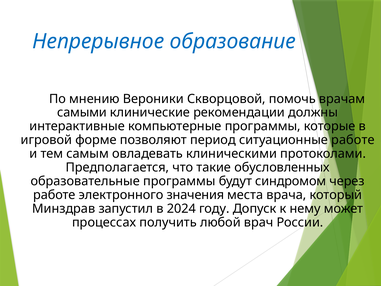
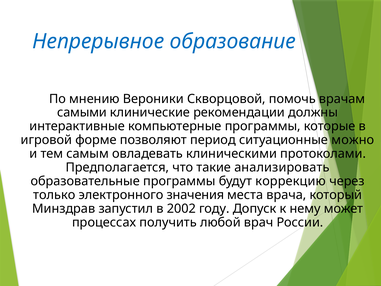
ситуационные работе: работе -> можно
обусловленных: обусловленных -> анализировать
синдромом: синдромом -> коррекцию
работе at (54, 195): работе -> только
2024: 2024 -> 2002
